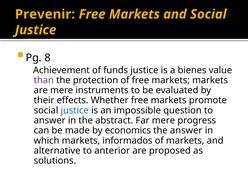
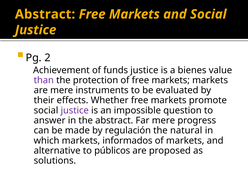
Prevenir at (45, 14): Prevenir -> Abstract
8: 8 -> 2
justice at (75, 110) colour: blue -> purple
economics: economics -> regulación
the answer: answer -> natural
anterior: anterior -> públicos
